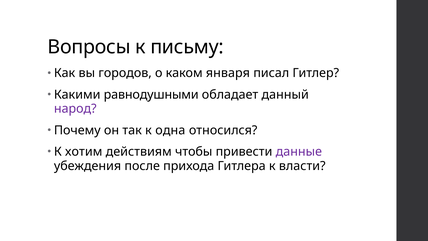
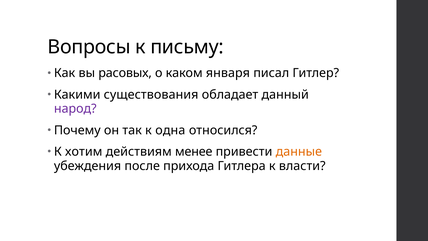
городов: городов -> расовых
равнодушными: равнодушными -> существования
чтобы: чтобы -> менее
данные colour: purple -> orange
